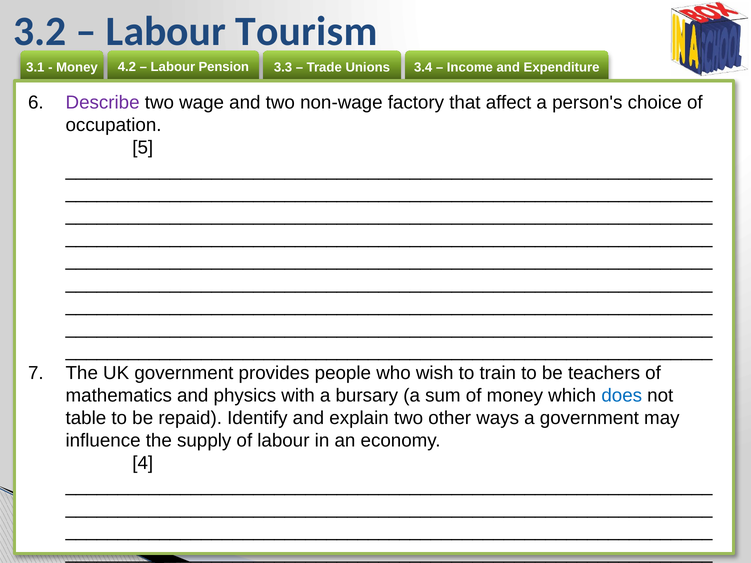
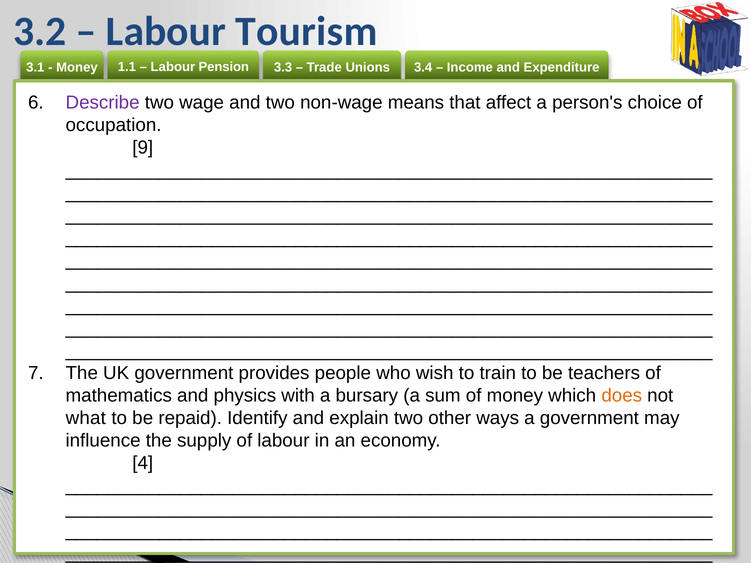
4.2: 4.2 -> 1.1
factory: factory -> means
5: 5 -> 9
does colour: blue -> orange
table: table -> what
